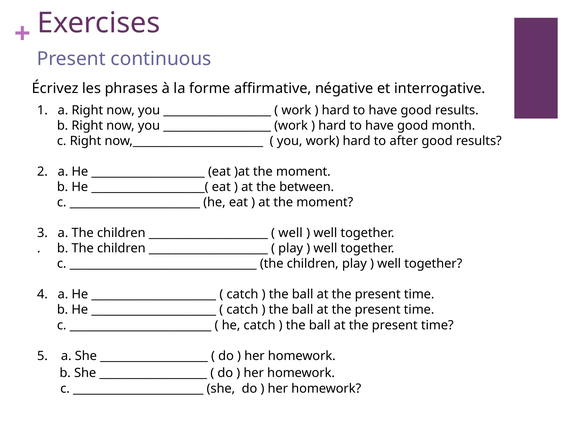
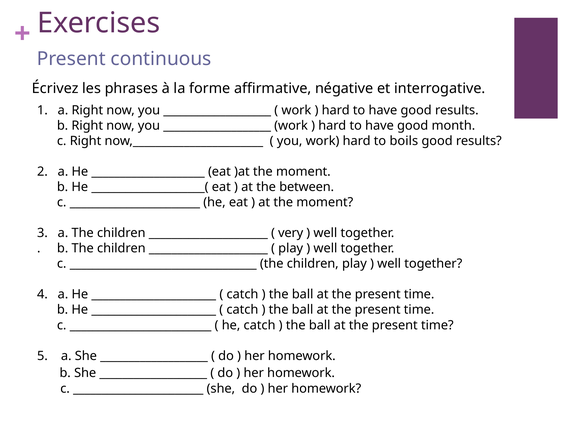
after: after -> boils
well at (291, 233): well -> very
